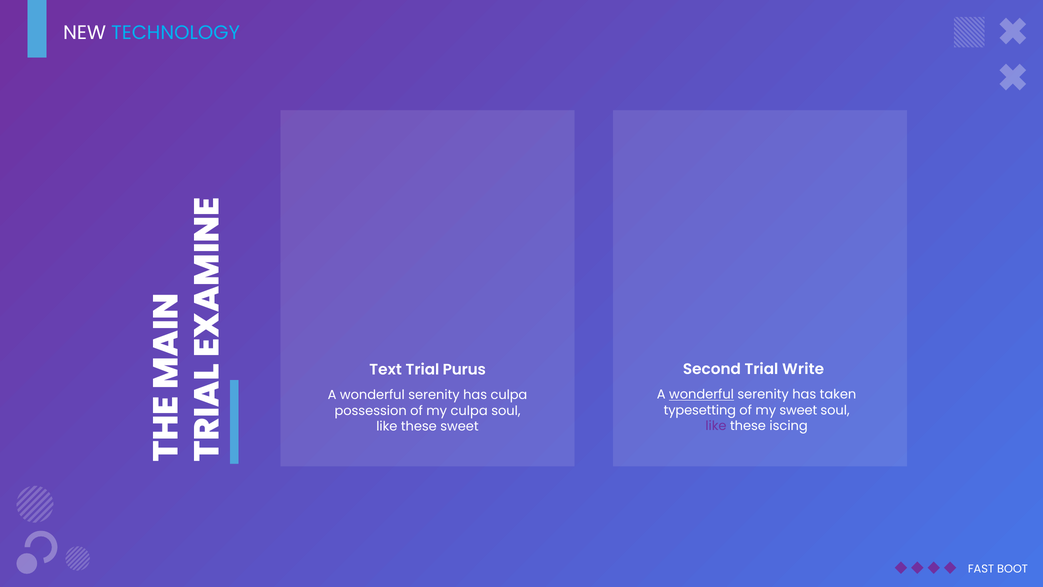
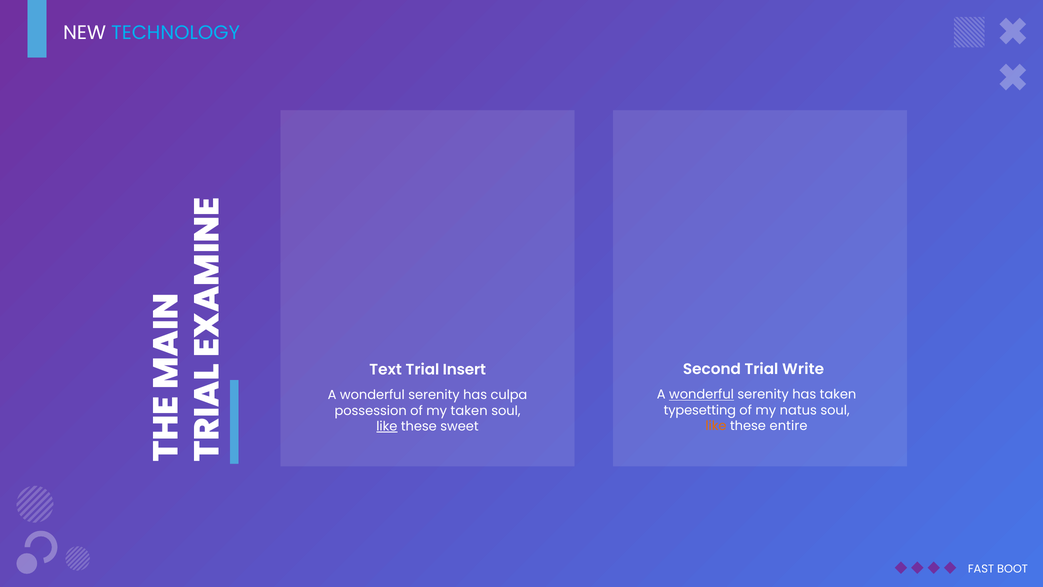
Purus: Purus -> Insert
my sweet: sweet -> natus
my culpa: culpa -> taken
like at (716, 426) colour: purple -> orange
iscing: iscing -> entire
like at (387, 426) underline: none -> present
